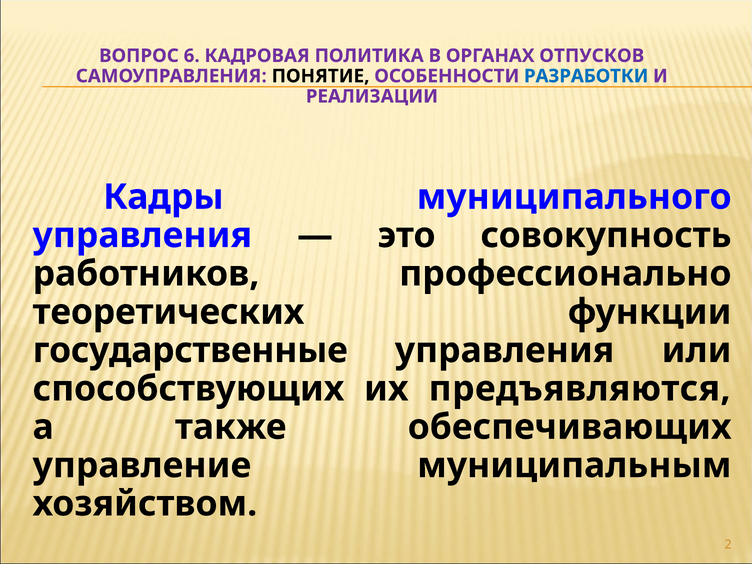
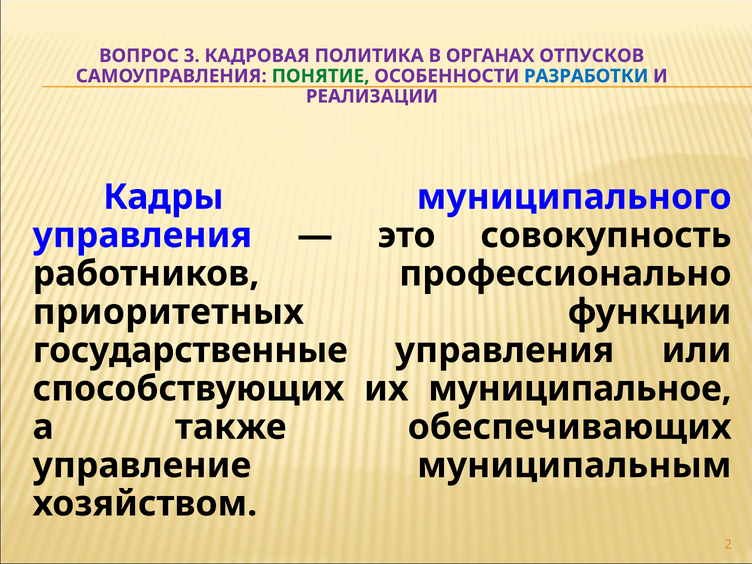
6: 6 -> 3
ПОНЯТИЕ colour: black -> green
теоретических: теоретических -> приоритетных
предъявляются: предъявляются -> муниципальное
